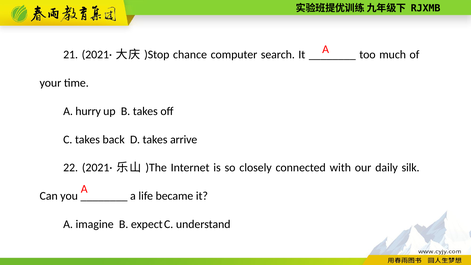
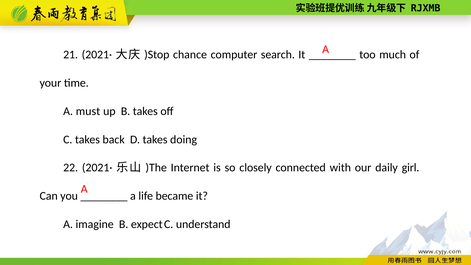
hurry: hurry -> must
arrive: arrive -> doing
silk: silk -> girl
